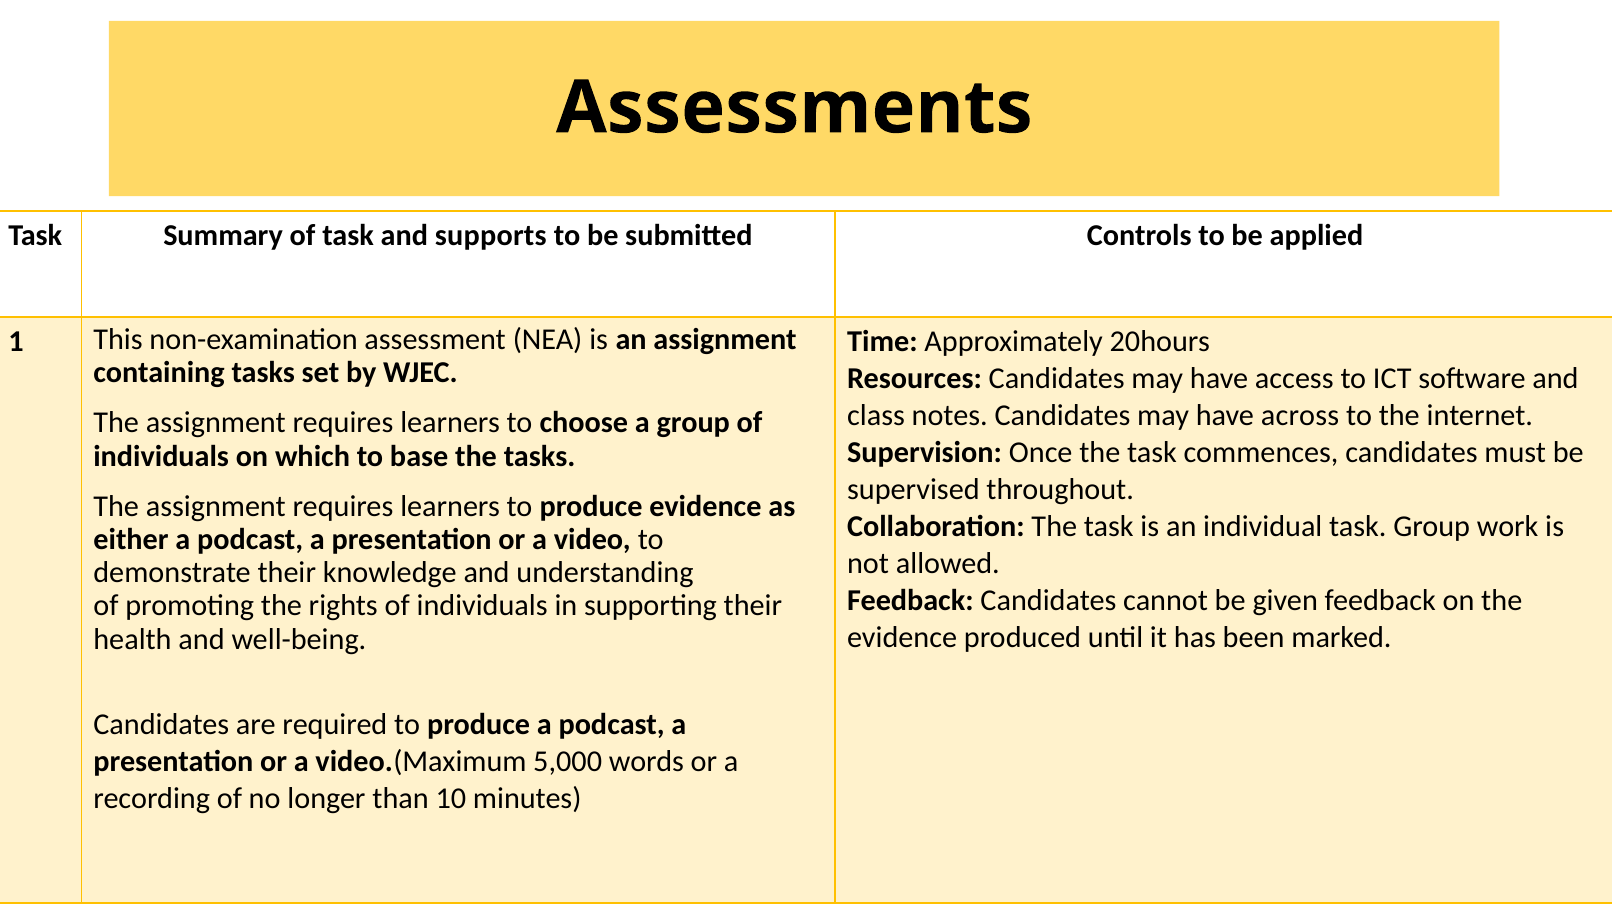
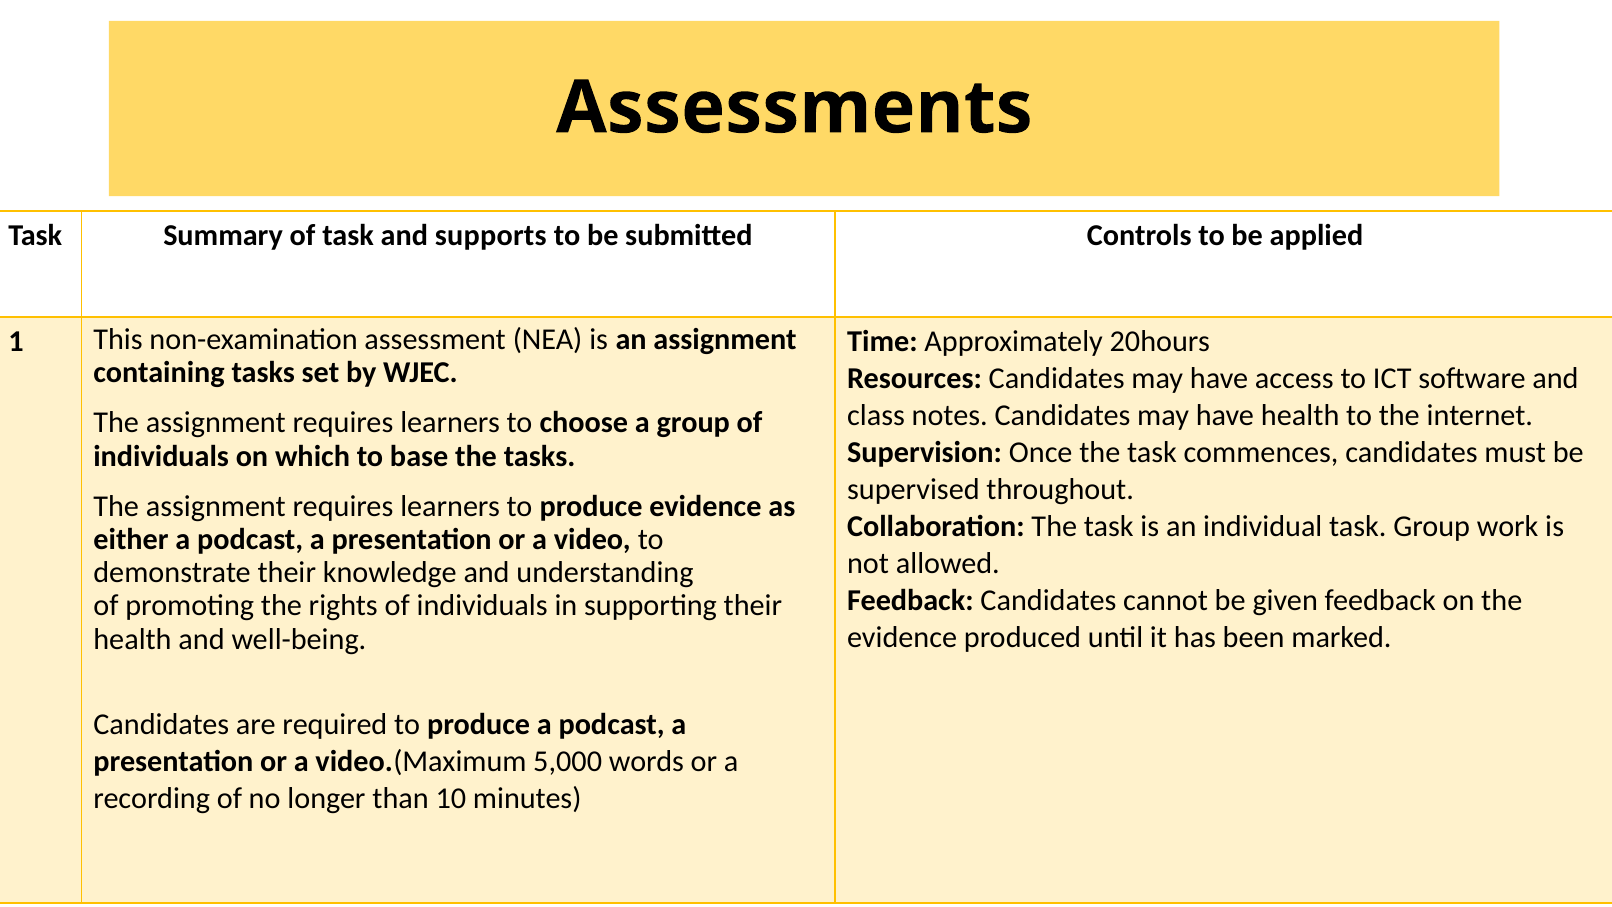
have across: across -> health
